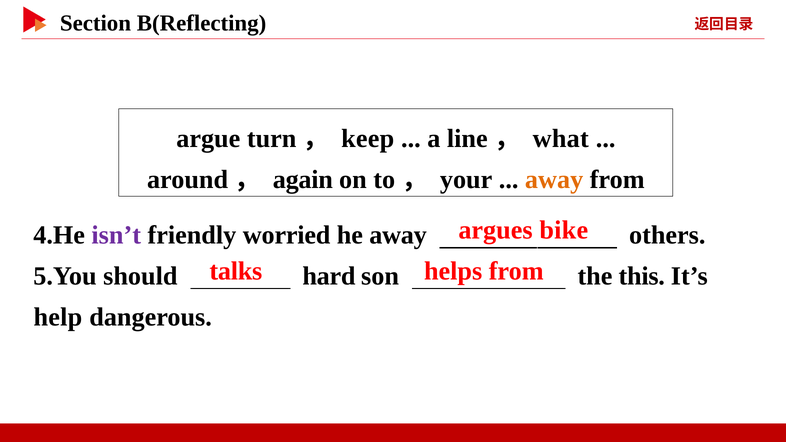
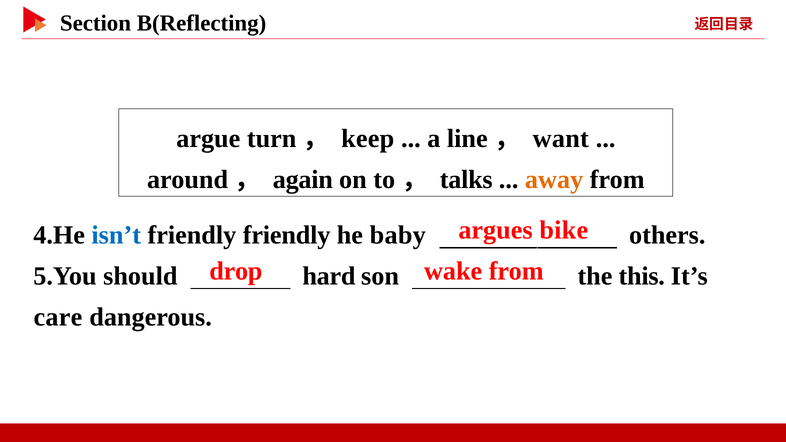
what: what -> want
your: your -> talks
isn’t colour: purple -> blue
friendly worried: worried -> friendly
he away: away -> baby
talks: talks -> drop
helps: helps -> wake
help: help -> care
